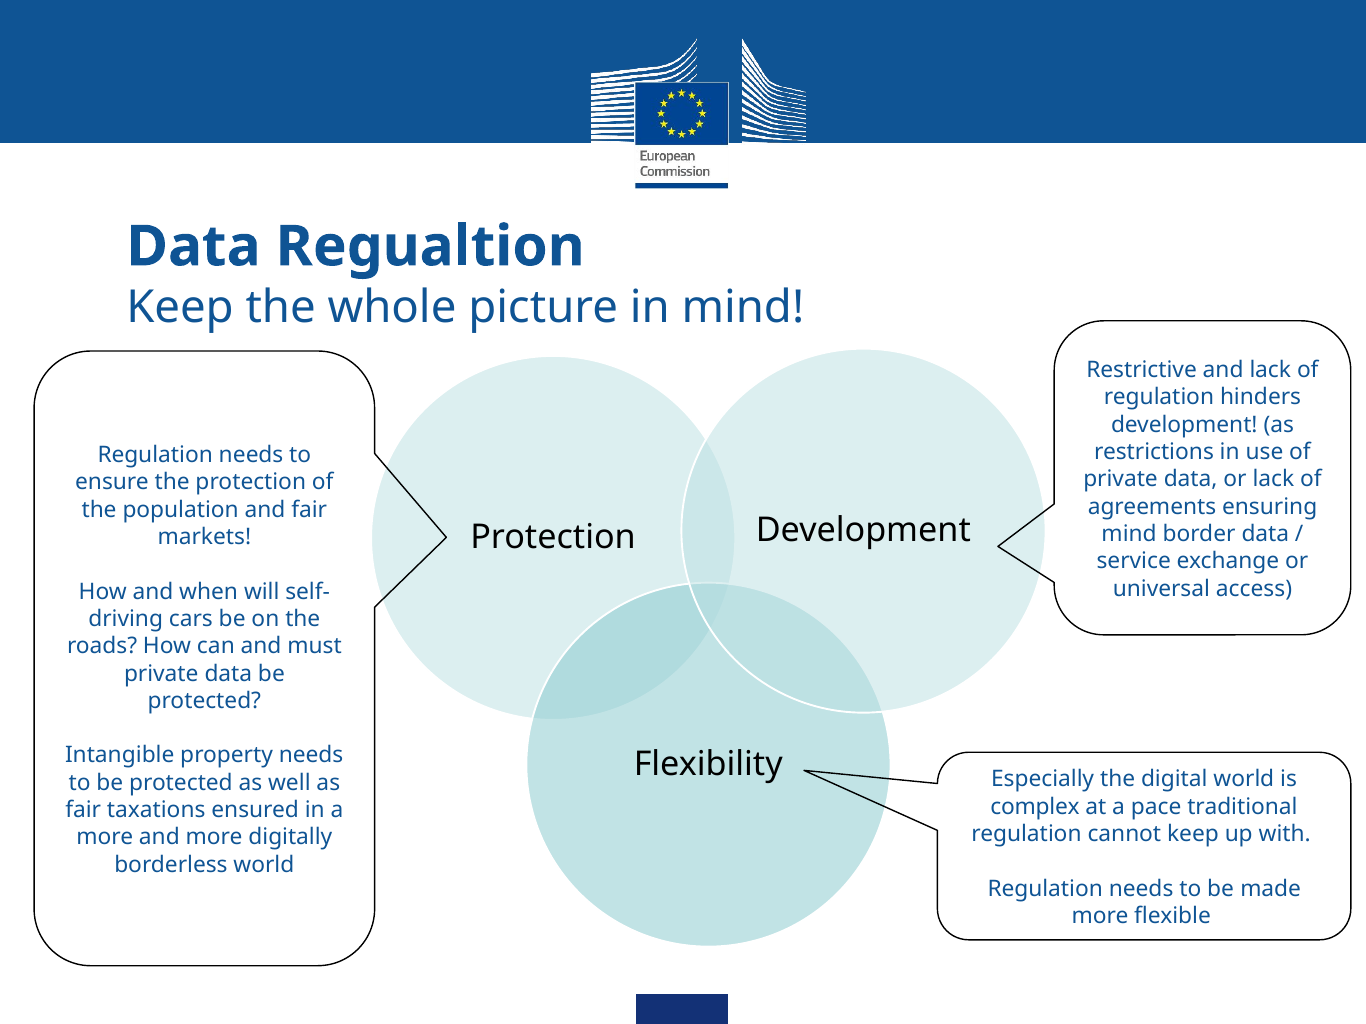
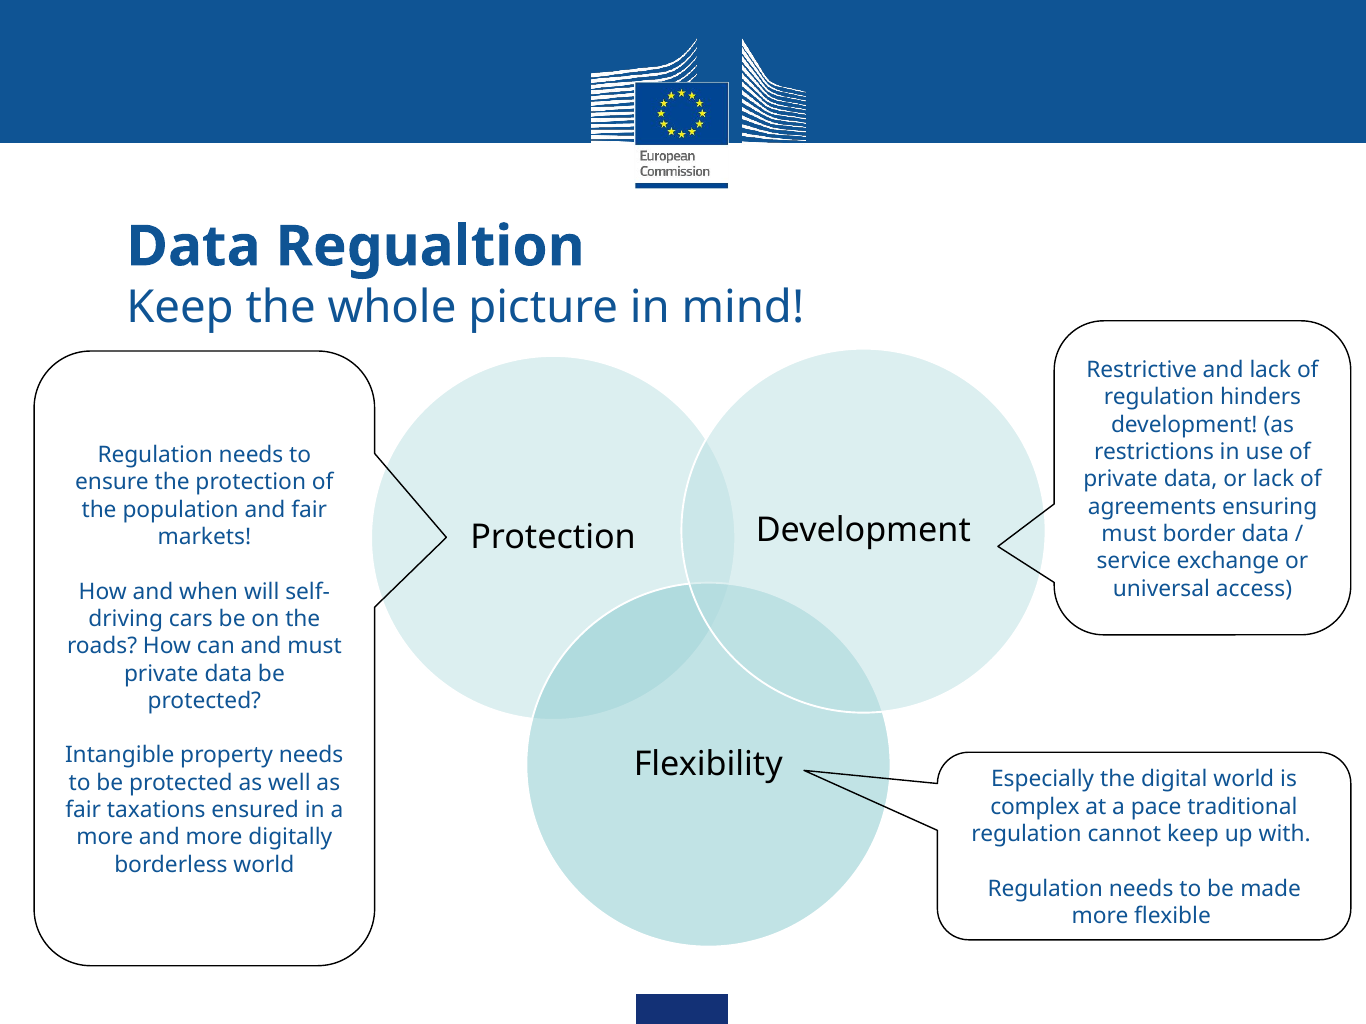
mind at (1129, 534): mind -> must
